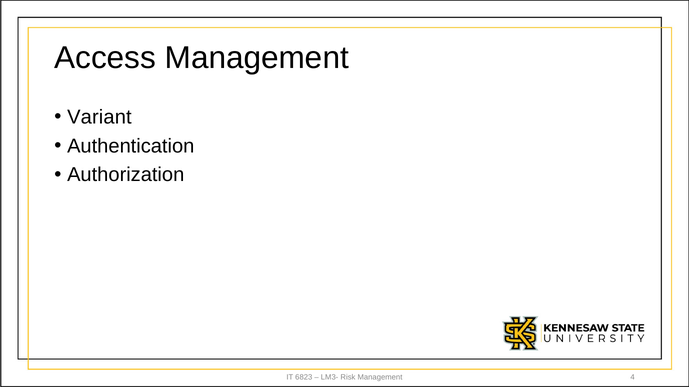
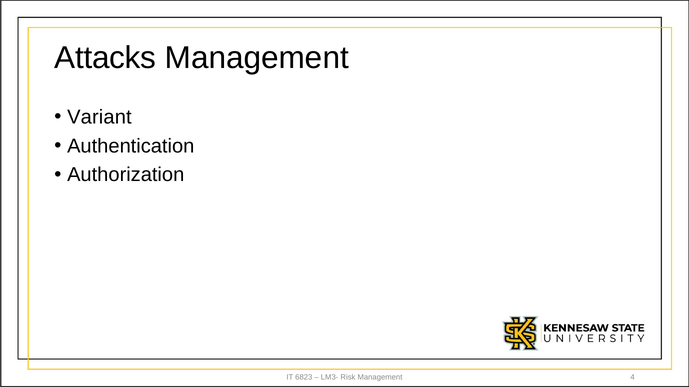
Access: Access -> Attacks
